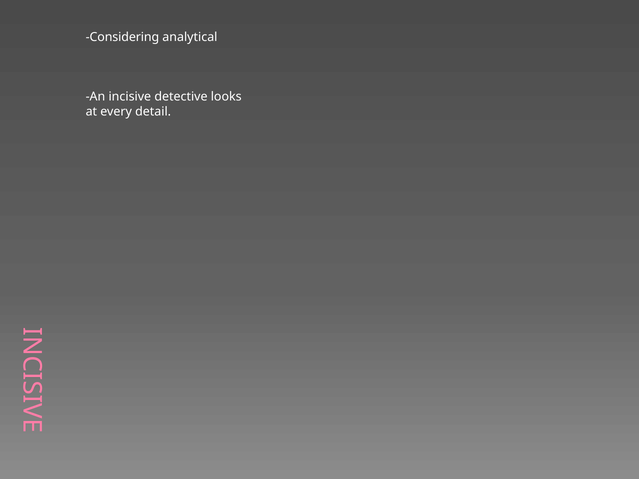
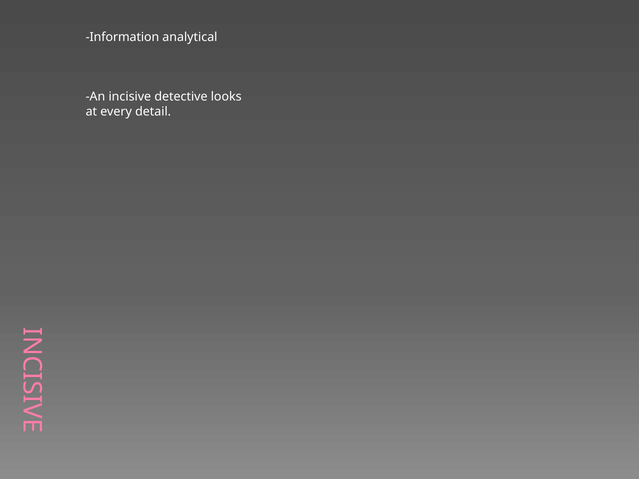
Considering: Considering -> Information
